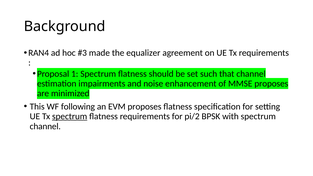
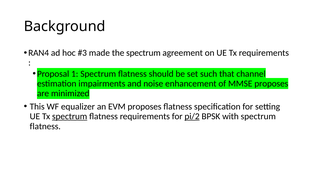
the equalizer: equalizer -> spectrum
following: following -> equalizer
pi/2 underline: none -> present
channel at (45, 126): channel -> flatness
